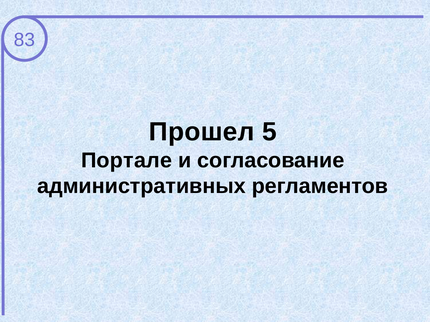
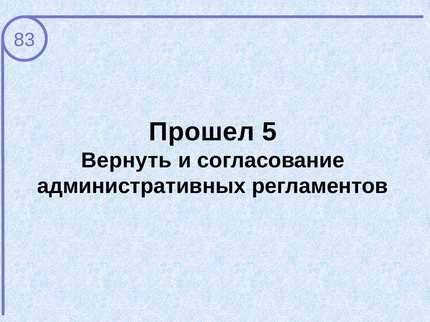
Портале: Портале -> Вернуть
